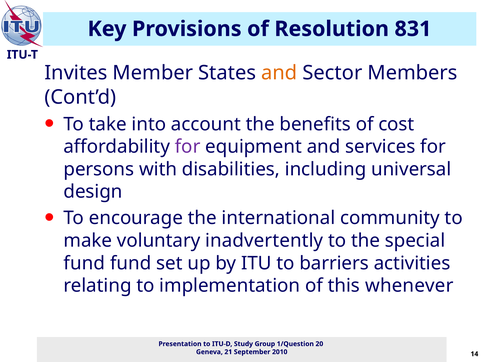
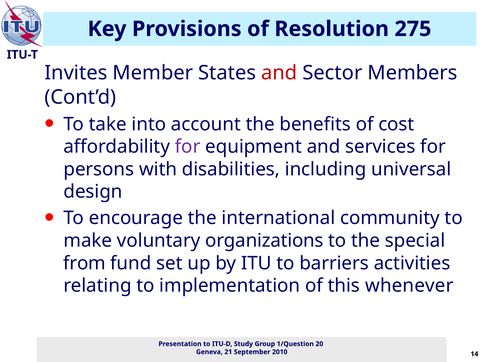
831: 831 -> 275
and at (279, 73) colour: orange -> red
inadvertently: inadvertently -> organizations
fund at (84, 263): fund -> from
